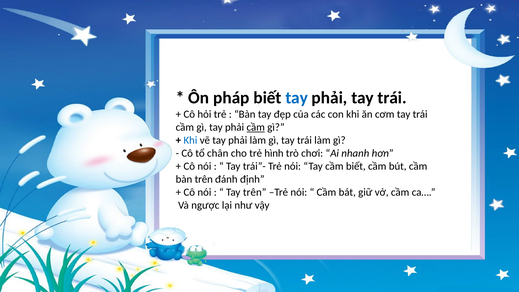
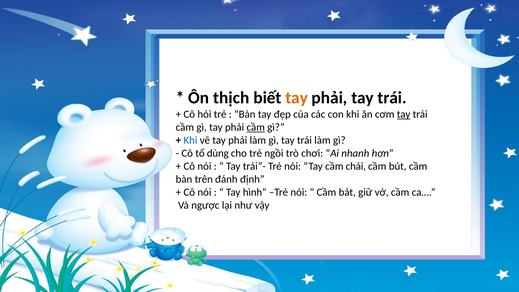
pháp: pháp -> thịch
tay at (297, 98) colour: blue -> orange
tay at (404, 114) underline: none -> present
chân: chân -> dùng
hình: hình -> ngồi
cầm biết: biết -> chải
Tay trên: trên -> hình
